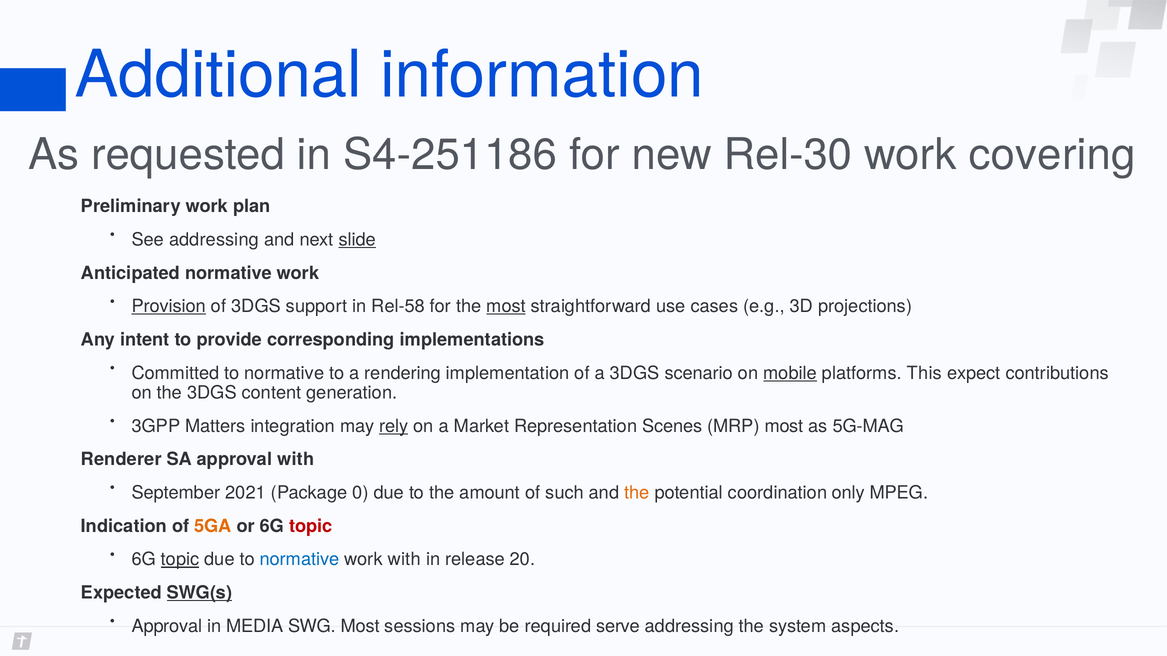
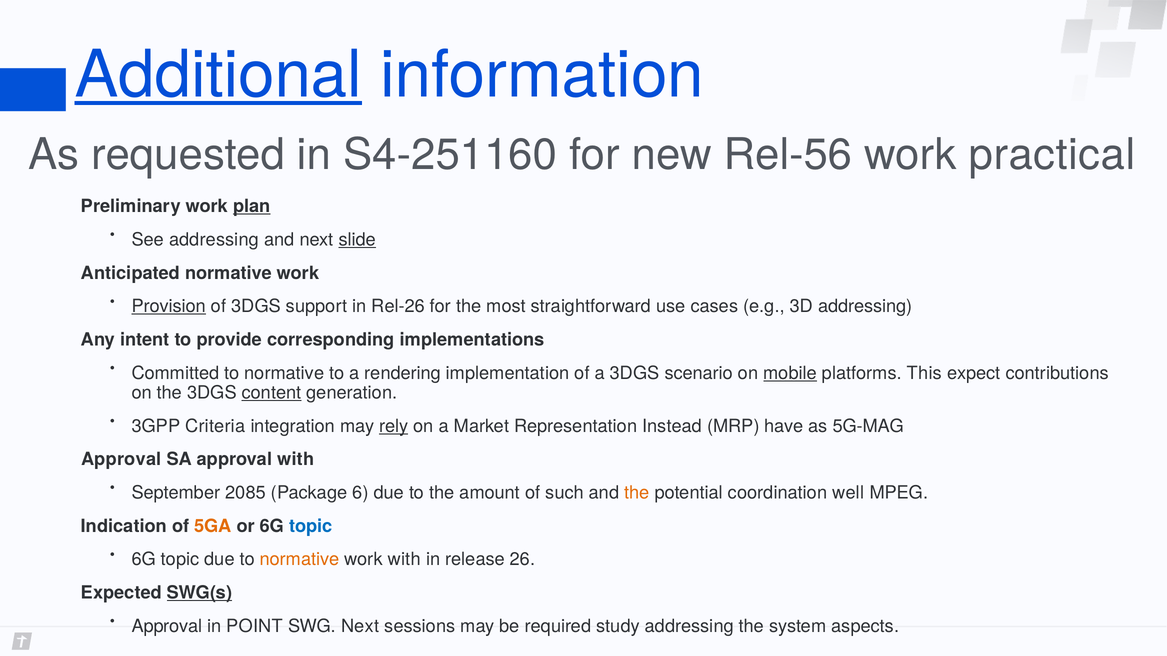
Additional underline: none -> present
S4-251186: S4-251186 -> S4-251160
Rel-30: Rel-30 -> Rel-56
covering: covering -> practical
plan underline: none -> present
Rel-58: Rel-58 -> Rel-26
most at (506, 307) underline: present -> none
3D projections: projections -> addressing
content underline: none -> present
Matters: Matters -> Criteria
Scenes: Scenes -> Instead
MRP most: most -> have
Renderer at (121, 460): Renderer -> Approval
2021: 2021 -> 2085
0: 0 -> 6
only: only -> well
topic at (311, 526) colour: red -> blue
topic at (180, 560) underline: present -> none
normative at (300, 560) colour: blue -> orange
20: 20 -> 26
MEDIA: MEDIA -> POINT
SWG Most: Most -> Next
serve: serve -> study
